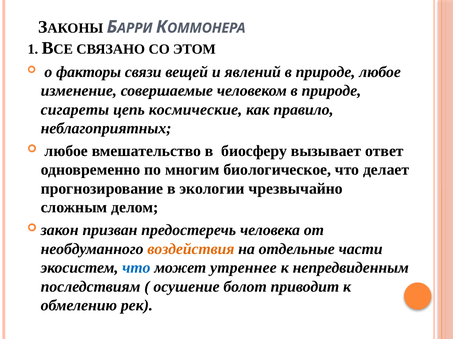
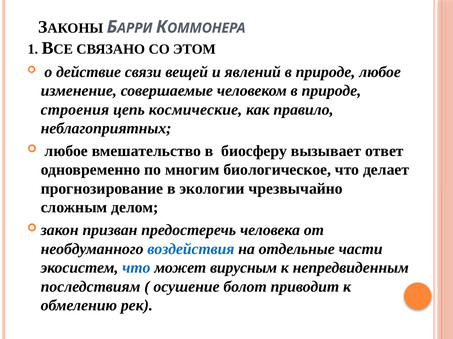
факторы: факторы -> действие
сигареты: сигареты -> строения
воздействия colour: orange -> blue
утреннее: утреннее -> вирусным
